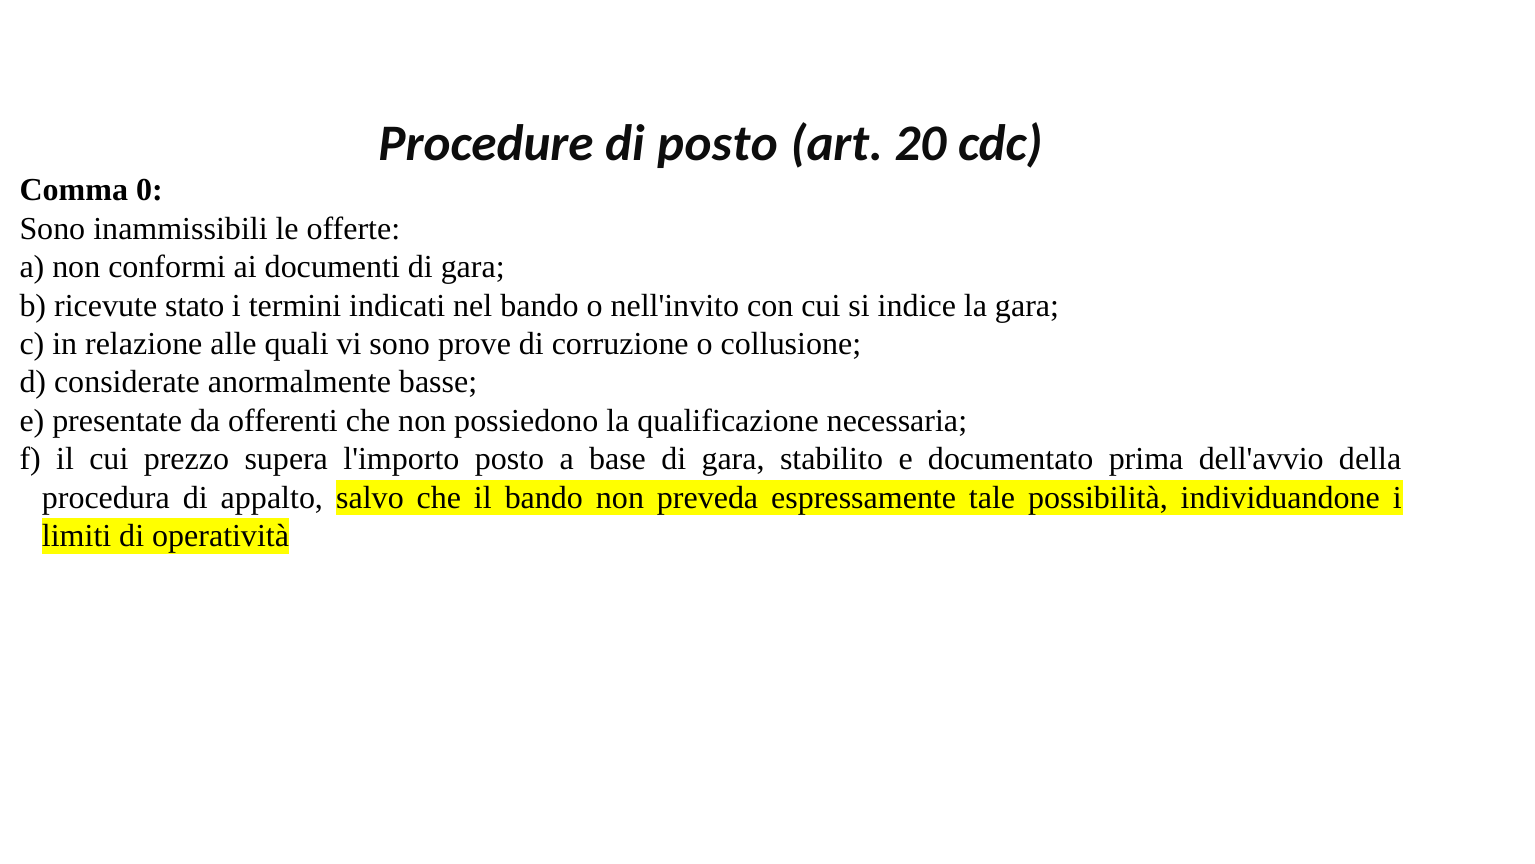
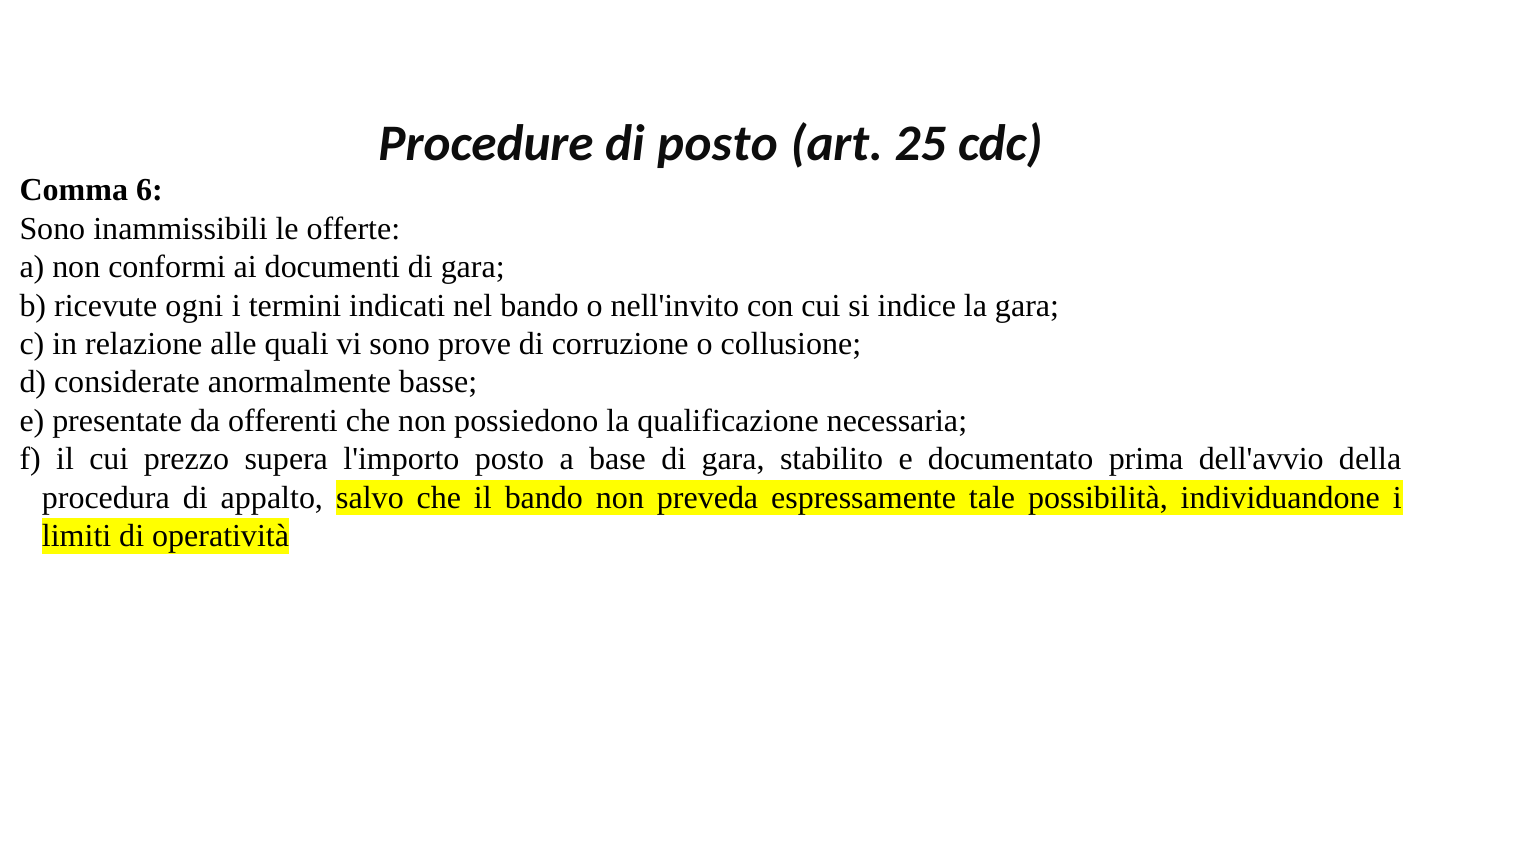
20: 20 -> 25
0: 0 -> 6
stato: stato -> ogni
